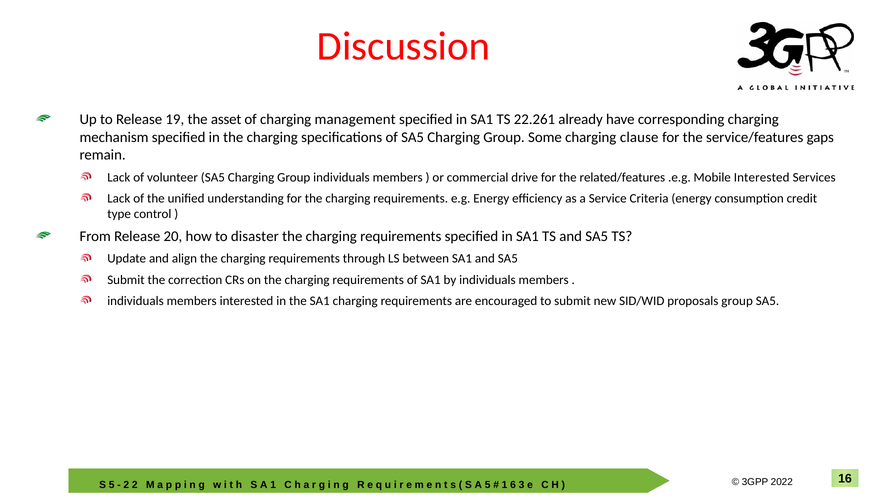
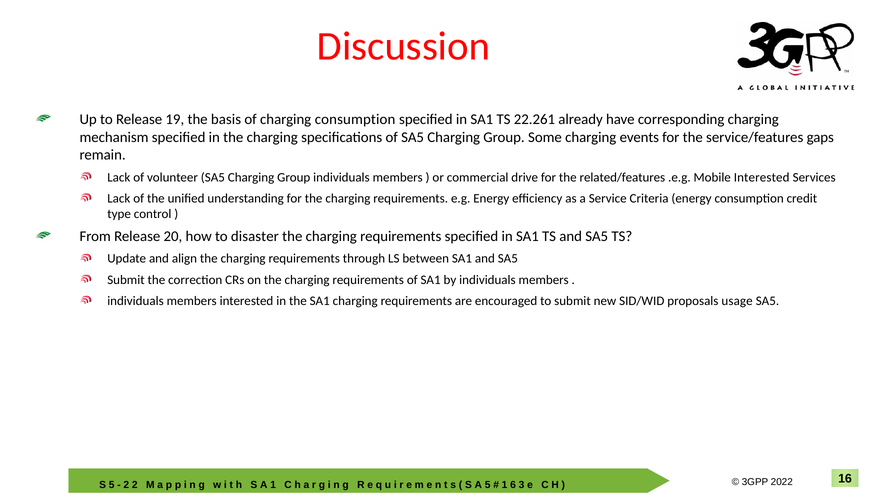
asset: asset -> basis
charging management: management -> consumption
clause: clause -> events
proposals group: group -> usage
